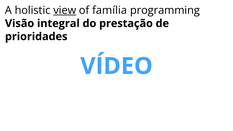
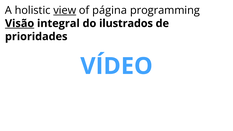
família: família -> página
Visão underline: none -> present
prestação: prestação -> ilustrados
